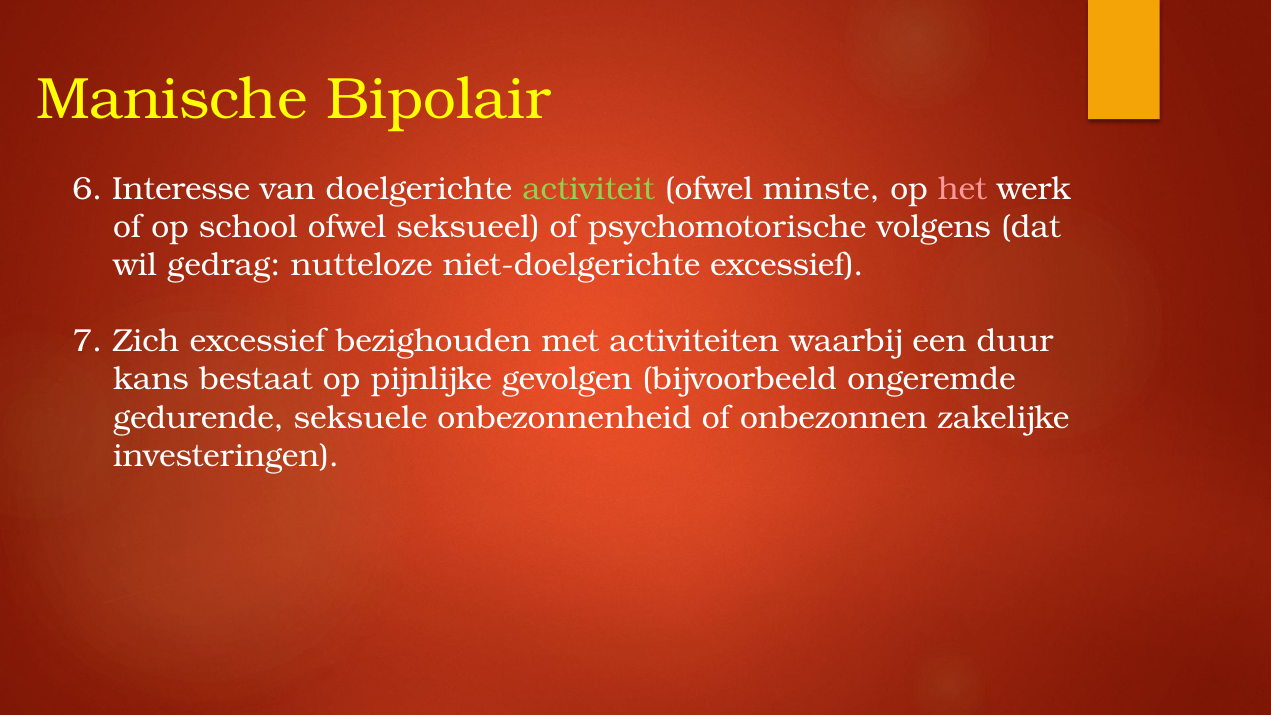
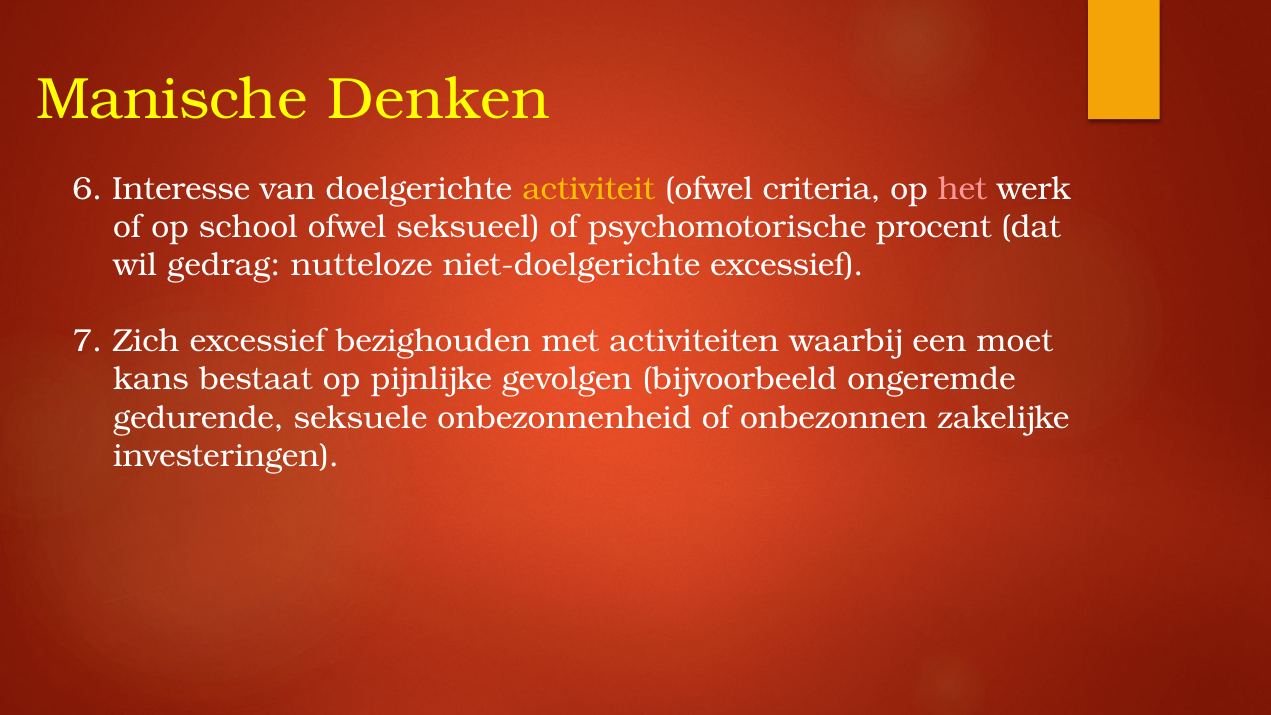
Bipolair: Bipolair -> Denken
activiteit colour: light green -> yellow
minste: minste -> criteria
volgens: volgens -> procent
duur: duur -> moet
